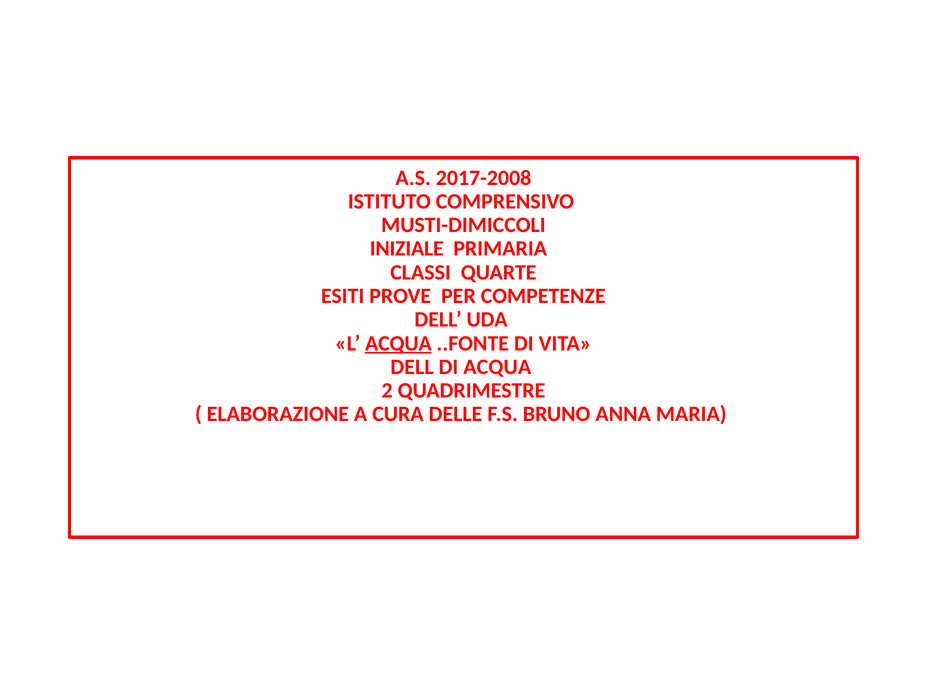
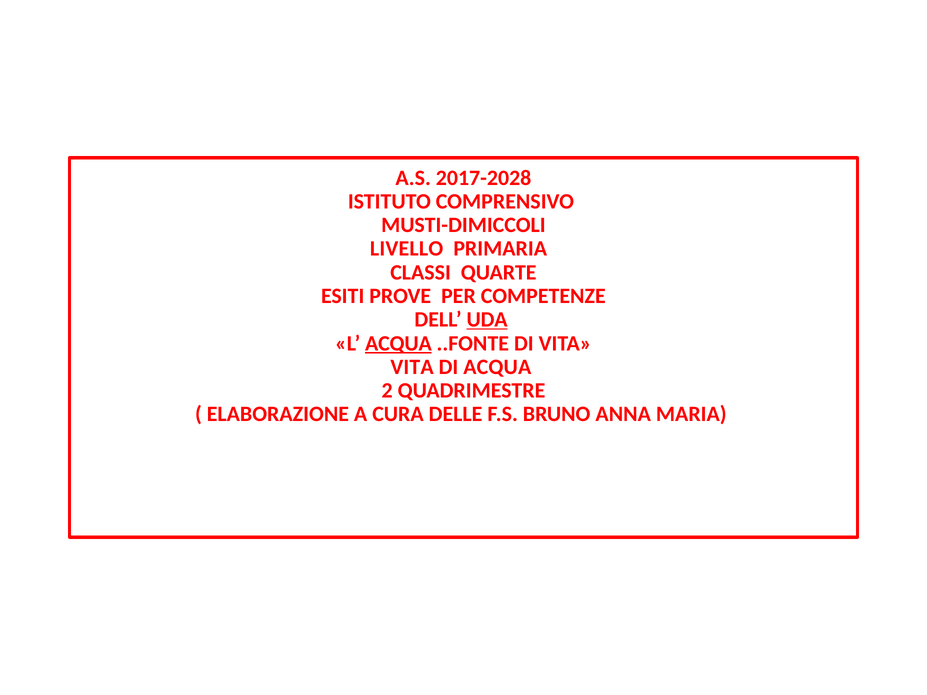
2017-2008: 2017-2008 -> 2017-2028
INIZIALE: INIZIALE -> LIVELLO
UDA underline: none -> present
DELL at (412, 367): DELL -> VITA
